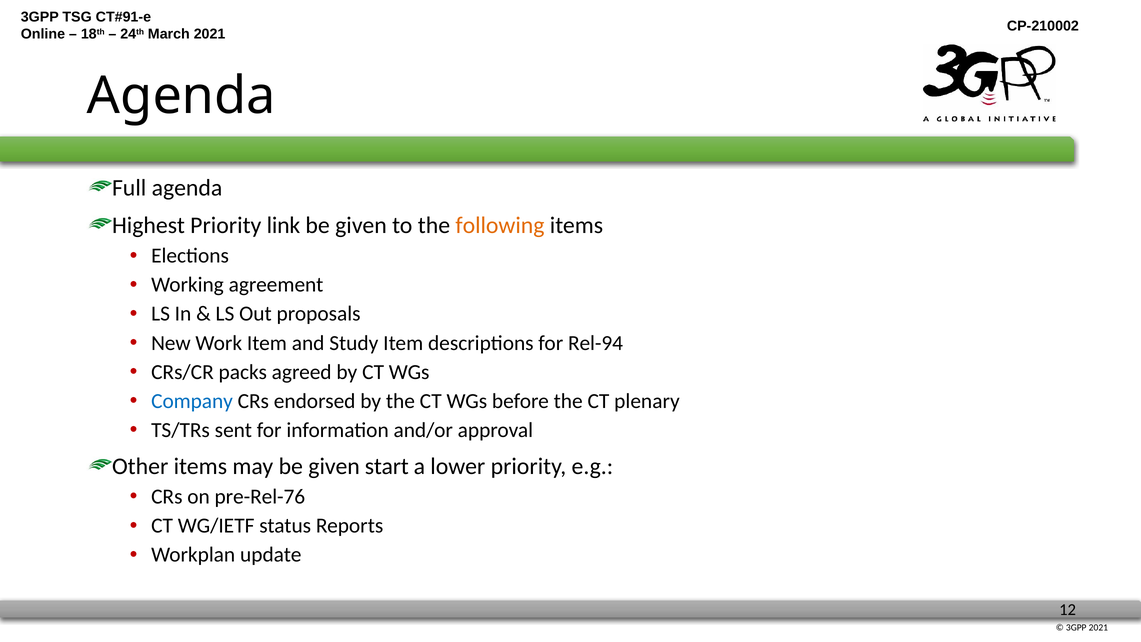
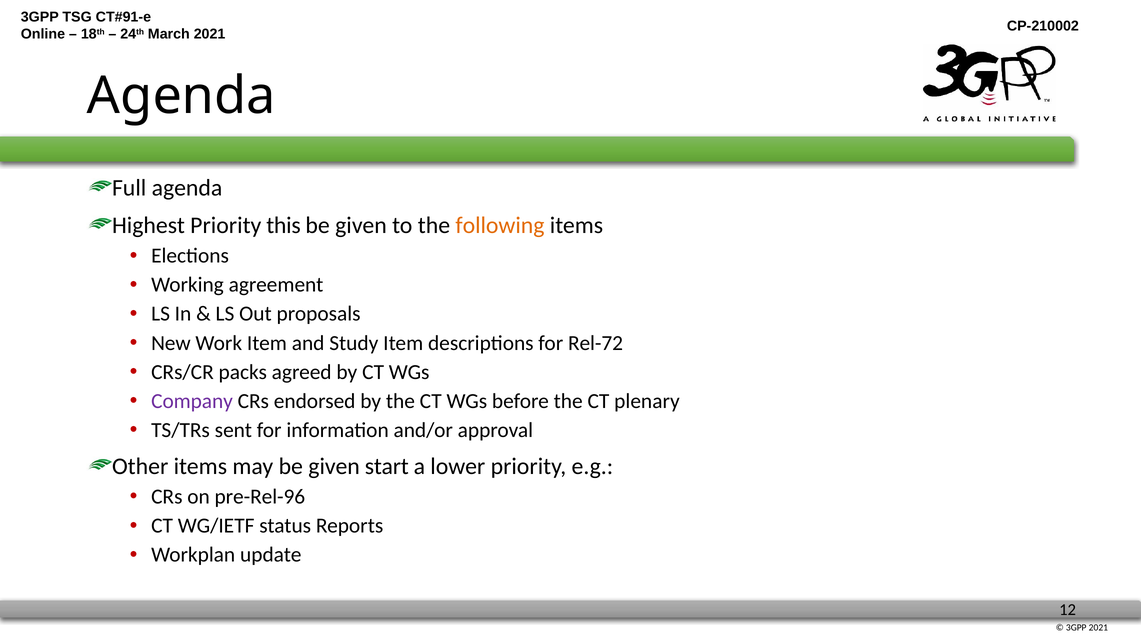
link: link -> this
Rel-94: Rel-94 -> Rel-72
Company colour: blue -> purple
pre-Rel-76: pre-Rel-76 -> pre-Rel-96
